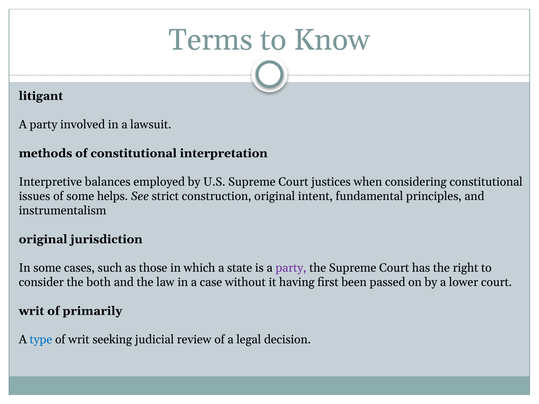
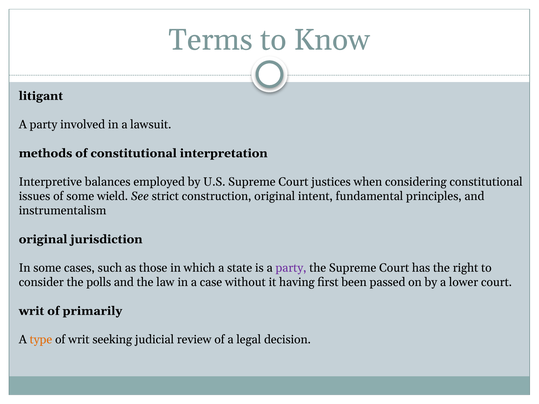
helps: helps -> wield
both: both -> polls
type colour: blue -> orange
